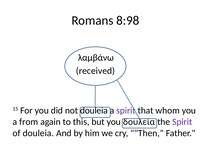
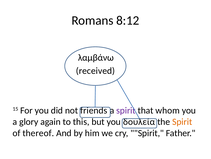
8:98: 8:98 -> 8:12
not douleia: douleia -> friends
from: from -> glory
Spirit at (182, 121) colour: purple -> orange
of douleia: douleia -> thereof
cry Then: Then -> Spirit
